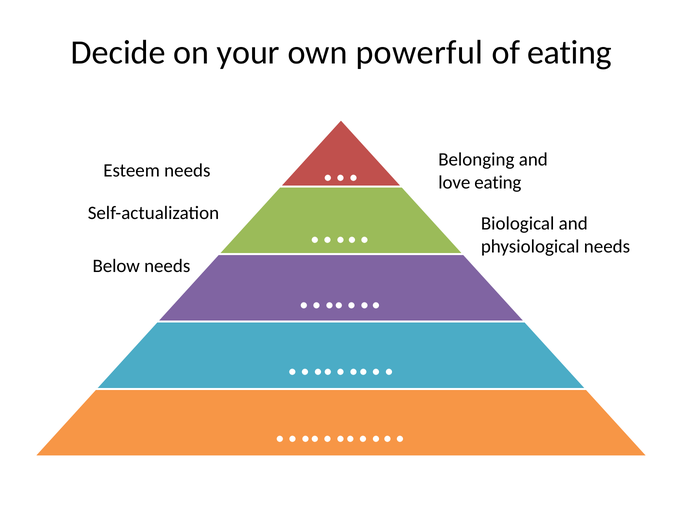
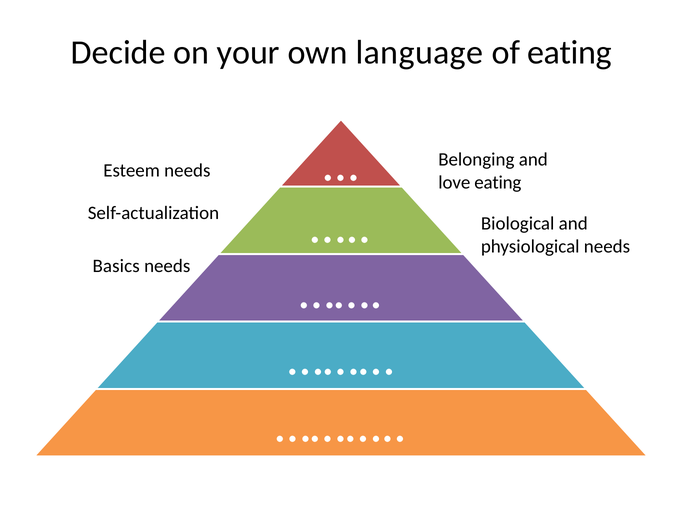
powerful: powerful -> language
Below: Below -> Basics
